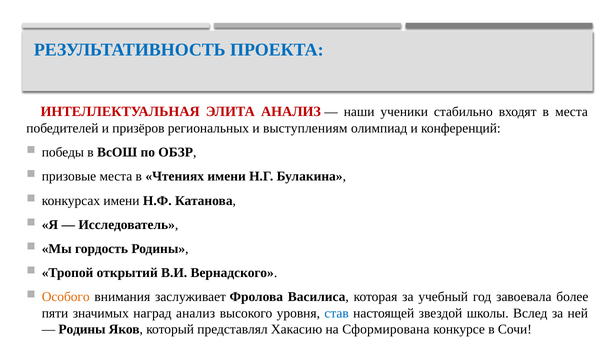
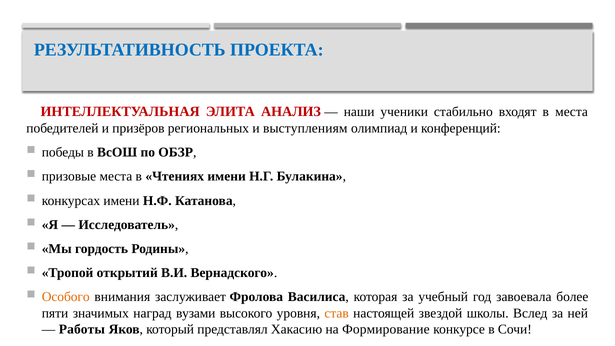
наград анализ: анализ -> вузами
став colour: blue -> orange
Родины at (82, 329): Родины -> Работы
Сформирована: Сформирована -> Формирование
